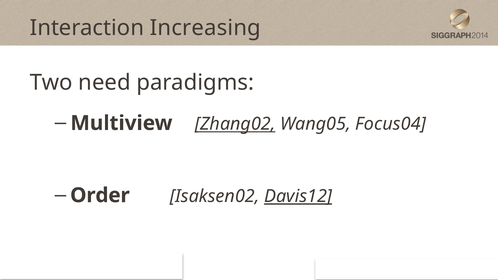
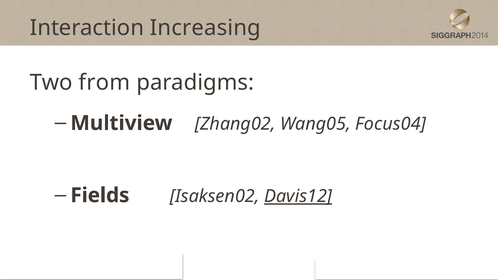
need: need -> from
Zhang02 underline: present -> none
Order: Order -> Fields
